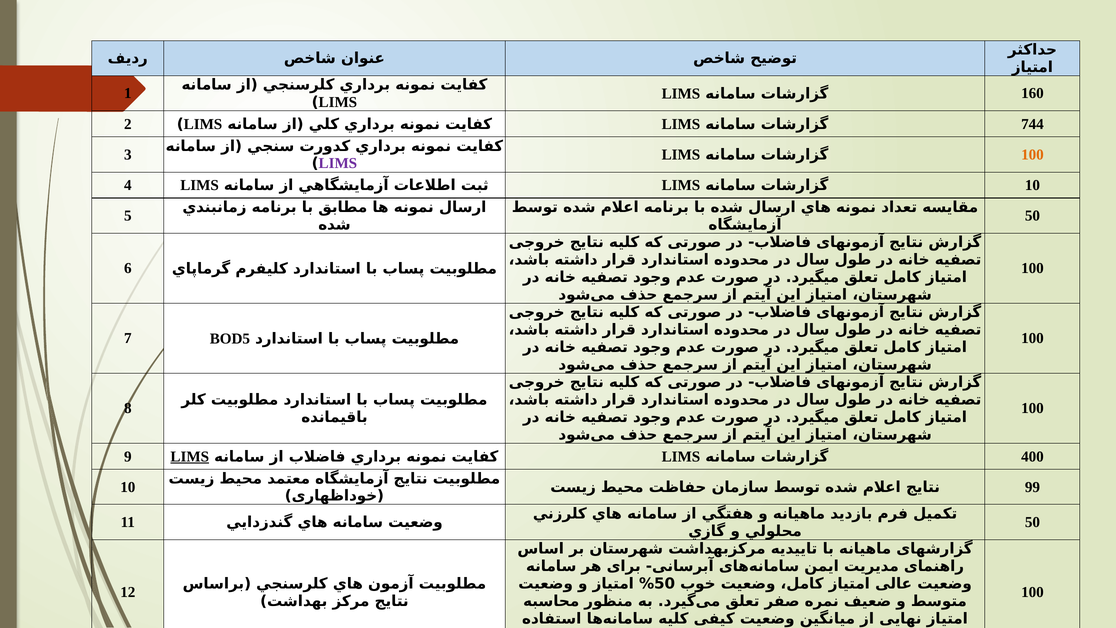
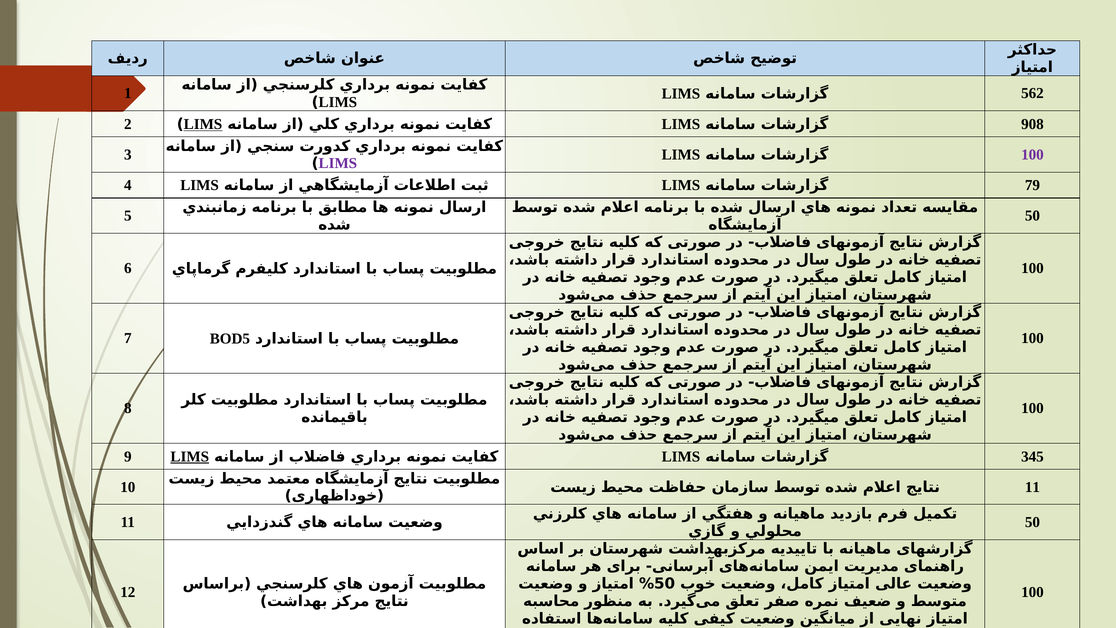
160: 160 -> 562
LIMS at (203, 124) underline: none -> present
744: 744 -> 908
100 at (1032, 155) colour: orange -> purple
LIMS 10: 10 -> 79
400: 400 -> 345
99 at (1032, 487): 99 -> 11
